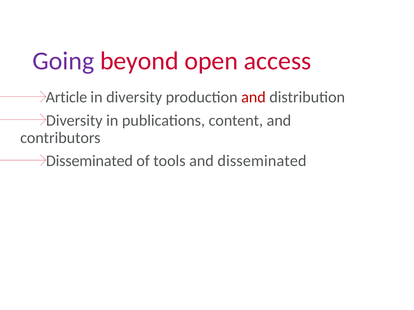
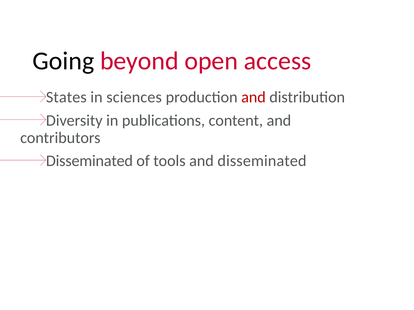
Going colour: purple -> black
Article: Article -> States
in diversity: diversity -> sciences
